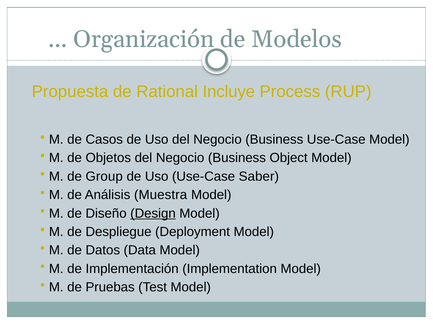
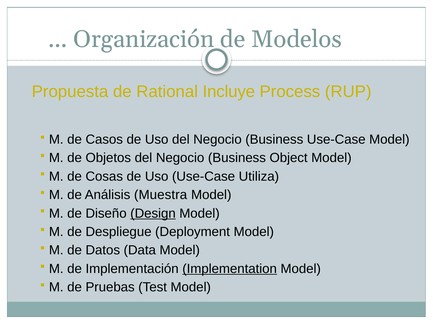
Group: Group -> Cosas
Saber: Saber -> Utiliza
Implementation underline: none -> present
